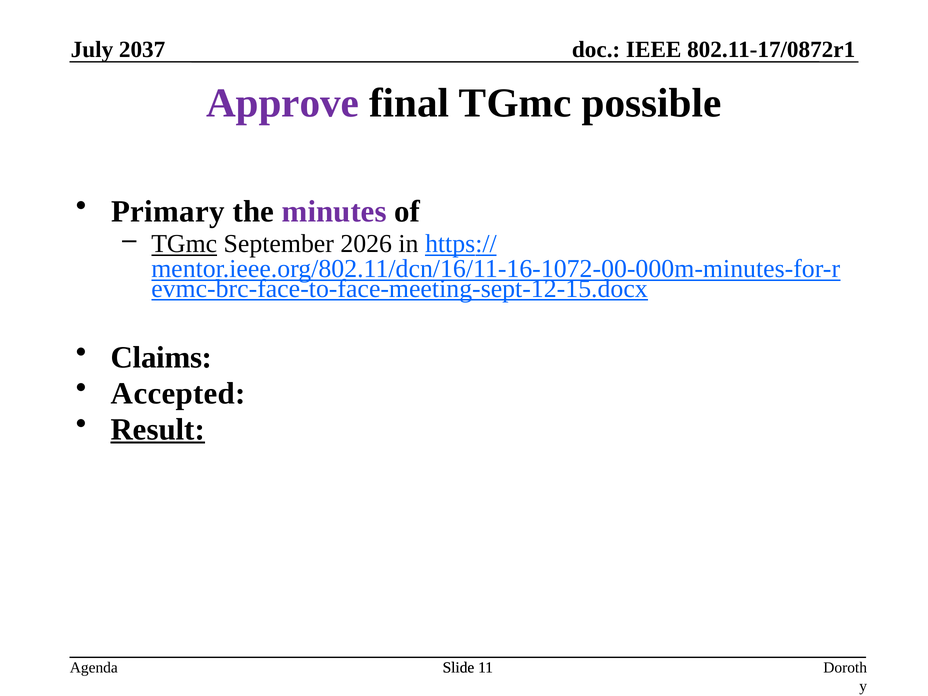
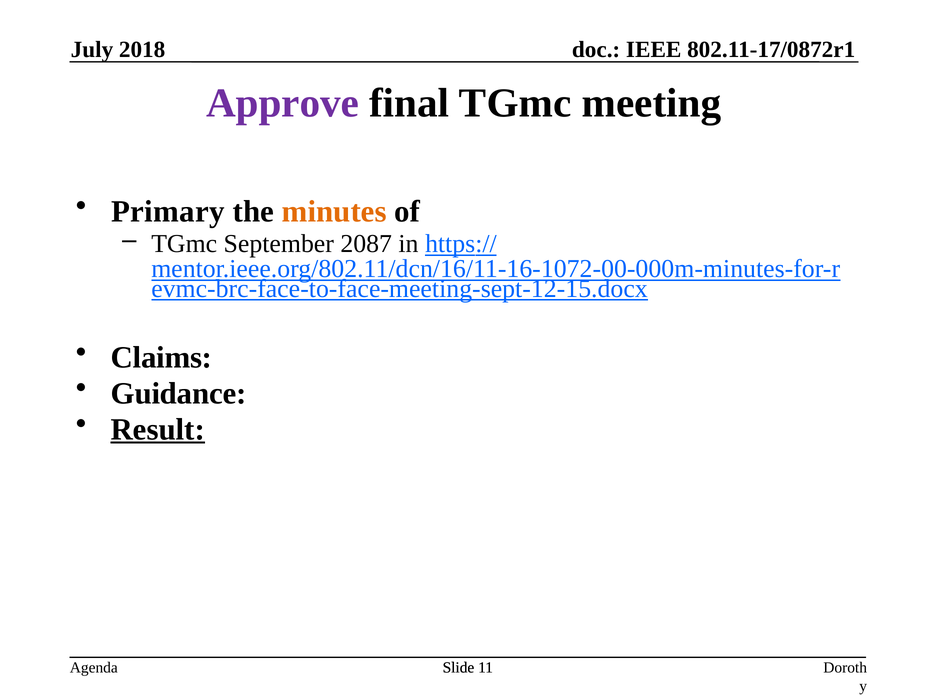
2037: 2037 -> 2018
possible: possible -> meeting
minutes colour: purple -> orange
TGmc at (184, 244) underline: present -> none
2026: 2026 -> 2087
Accepted: Accepted -> Guidance
